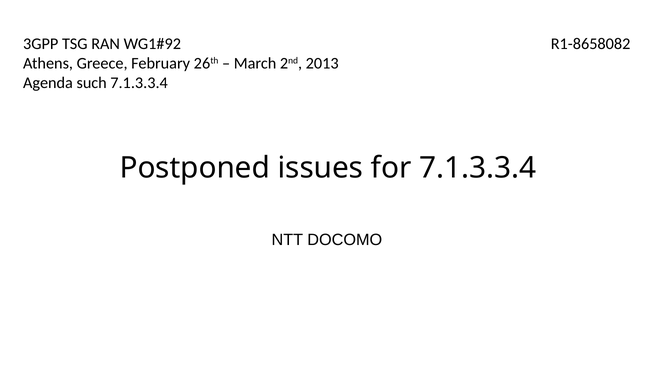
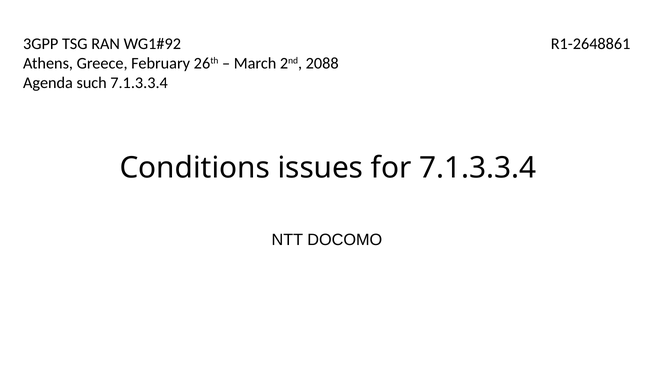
R1-8658082: R1-8658082 -> R1-2648861
2013: 2013 -> 2088
Postponed: Postponed -> Conditions
